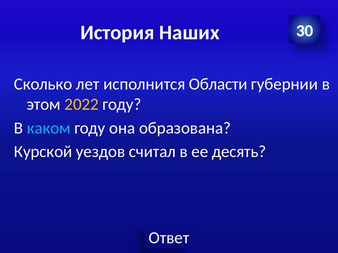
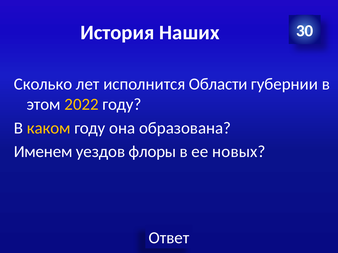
каком colour: light blue -> yellow
Курской: Курской -> Именем
считал: считал -> флоры
десять: десять -> новых
